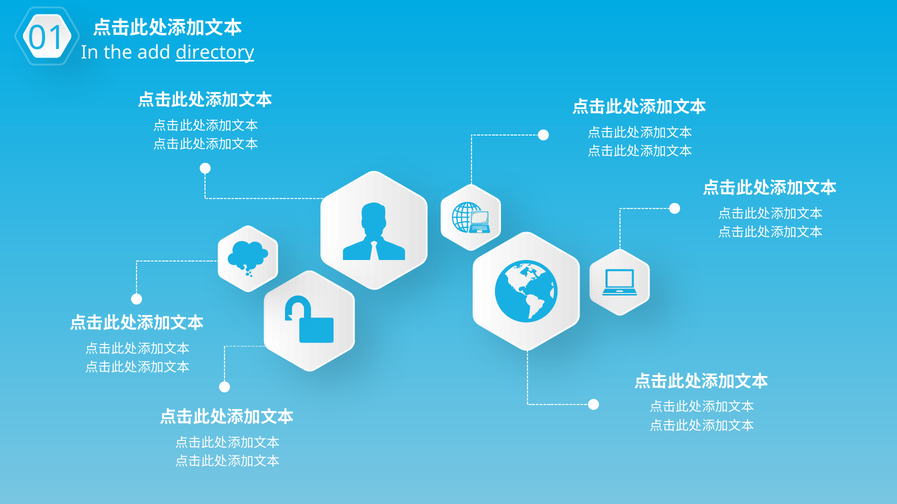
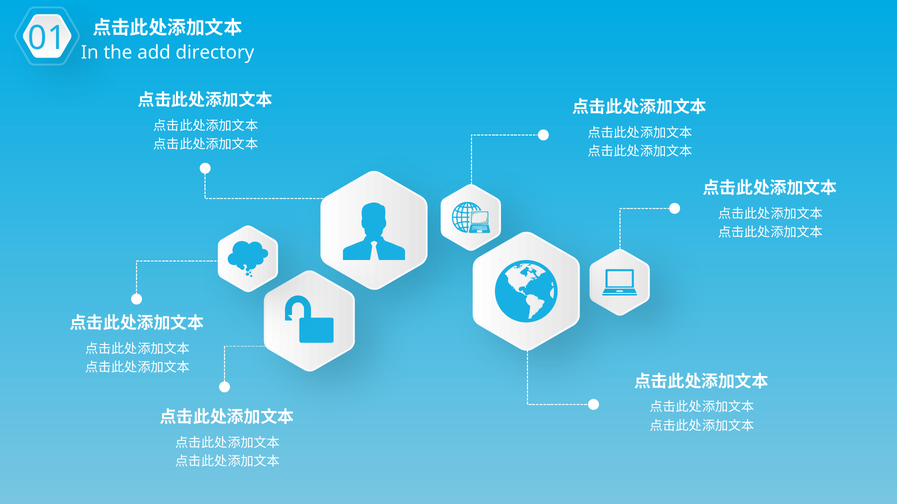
directory underline: present -> none
